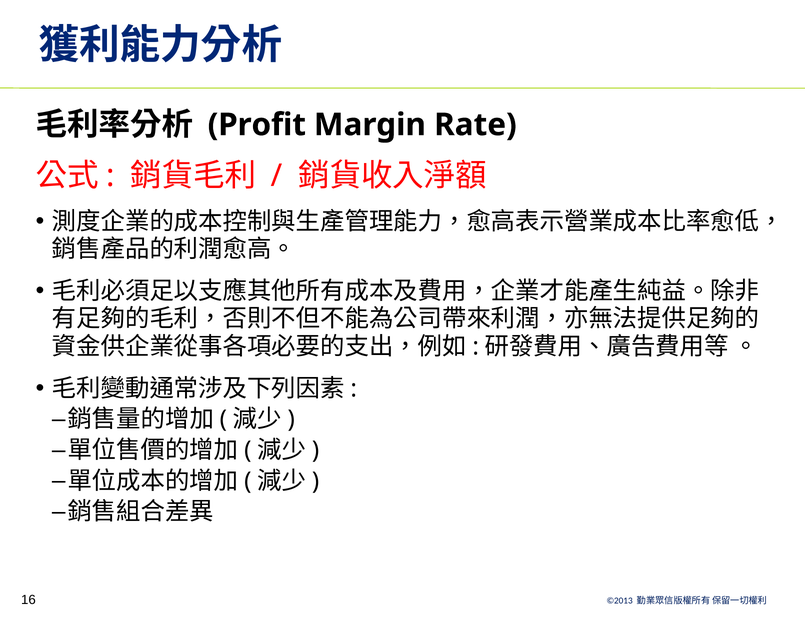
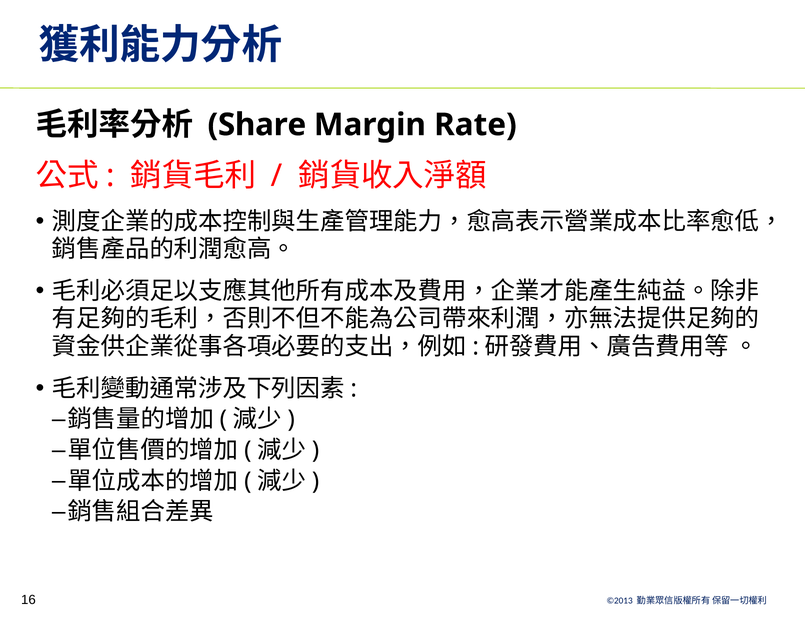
Profit: Profit -> Share
